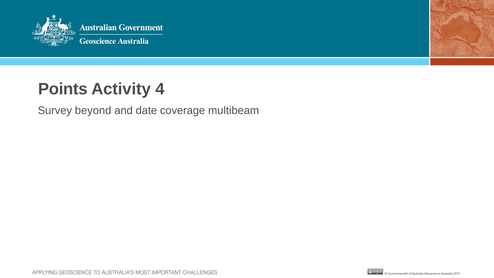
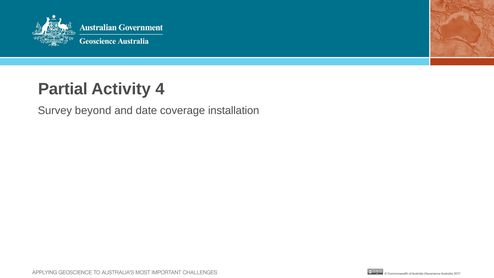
Points: Points -> Partial
multibeam: multibeam -> installation
